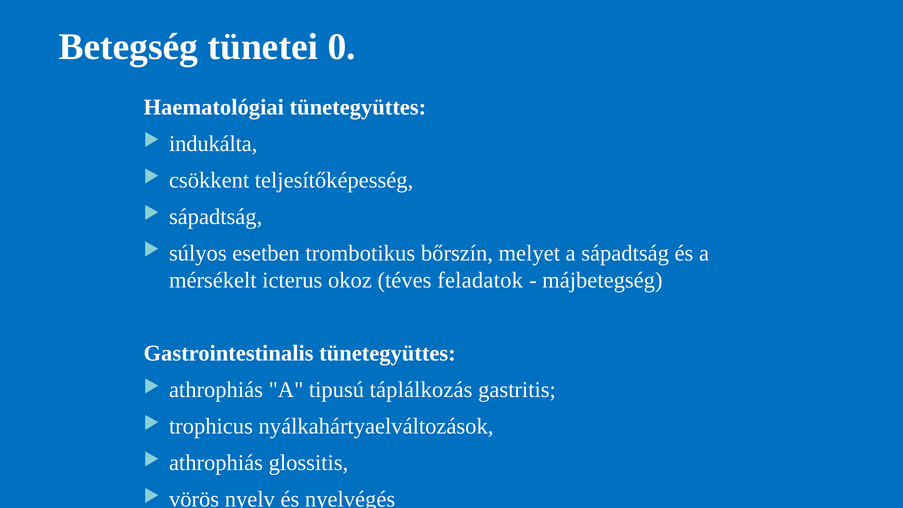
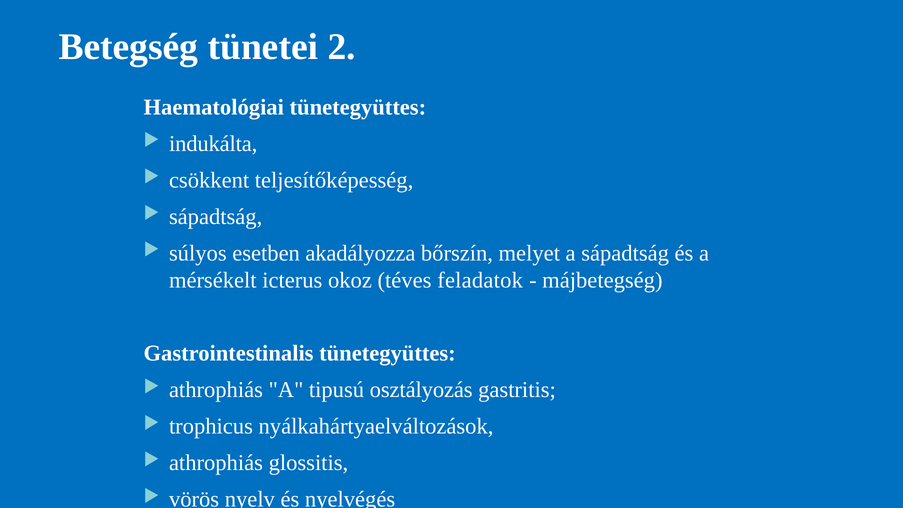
0: 0 -> 2
trombotikus: trombotikus -> akadályozza
táplálkozás: táplálkozás -> osztályozás
